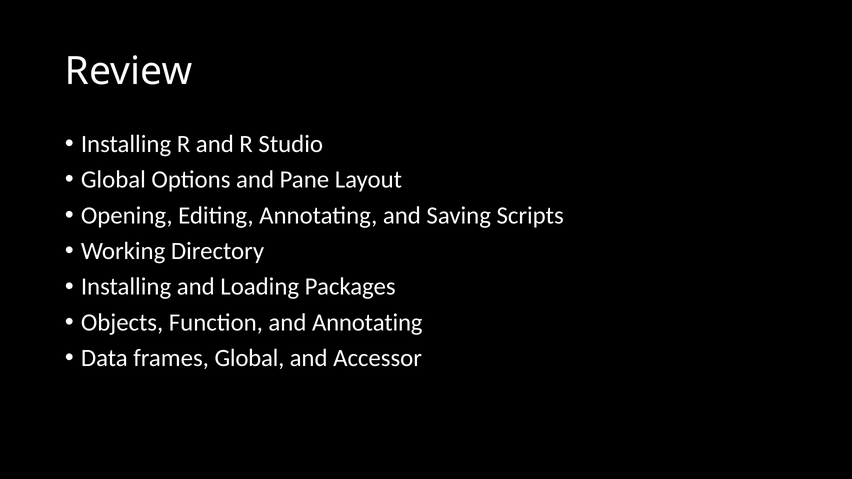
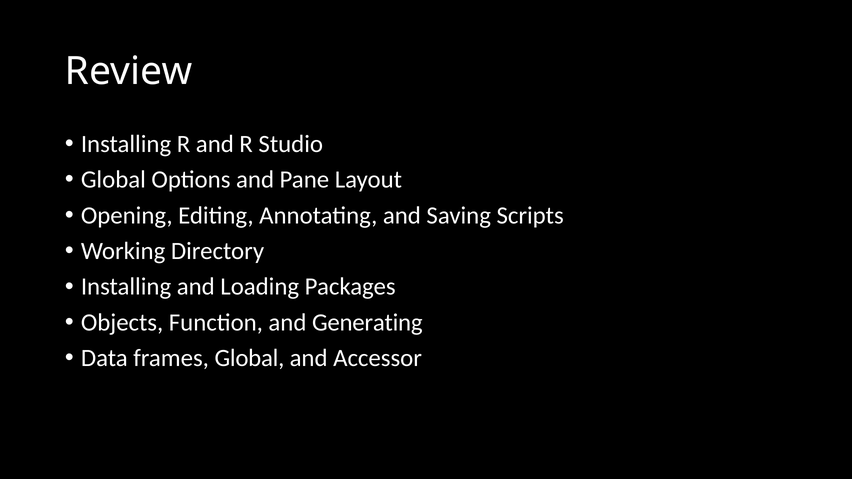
and Annotating: Annotating -> Generating
